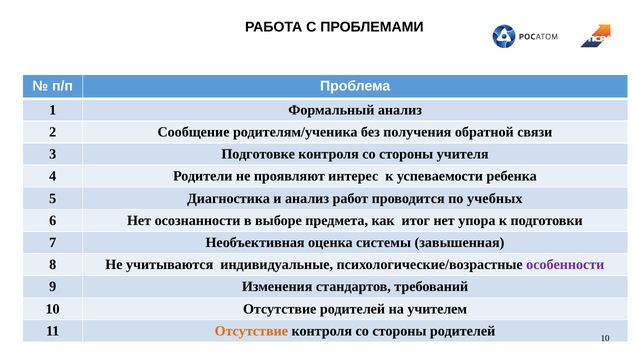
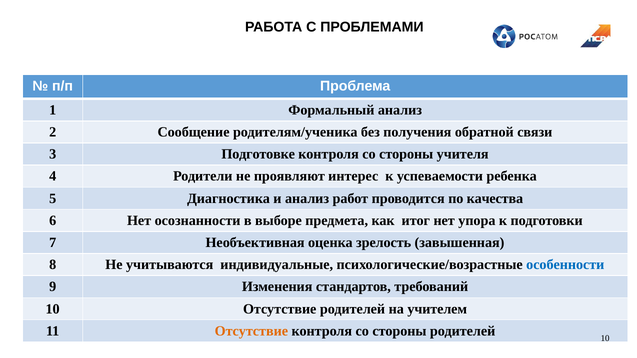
учебных: учебных -> качества
системы: системы -> зрелость
особенности colour: purple -> blue
